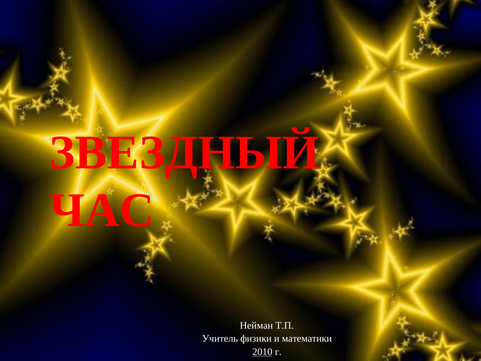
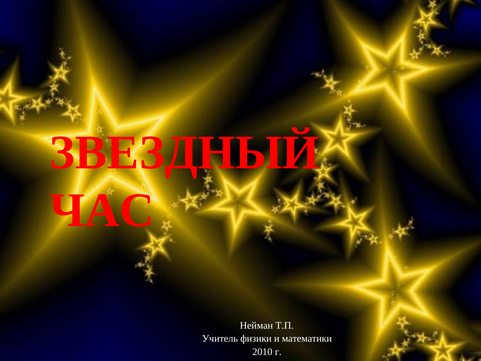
2010 underline: present -> none
